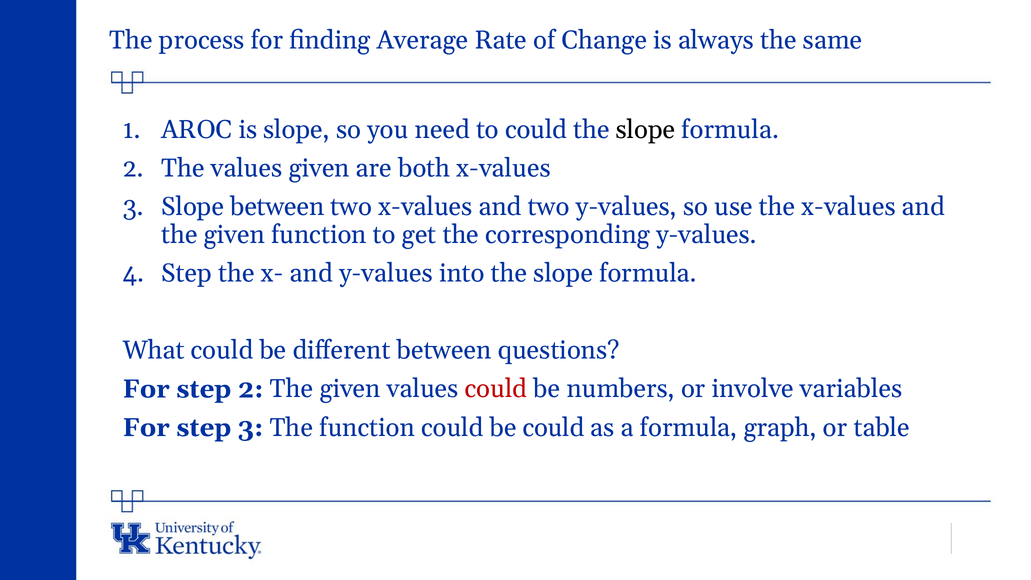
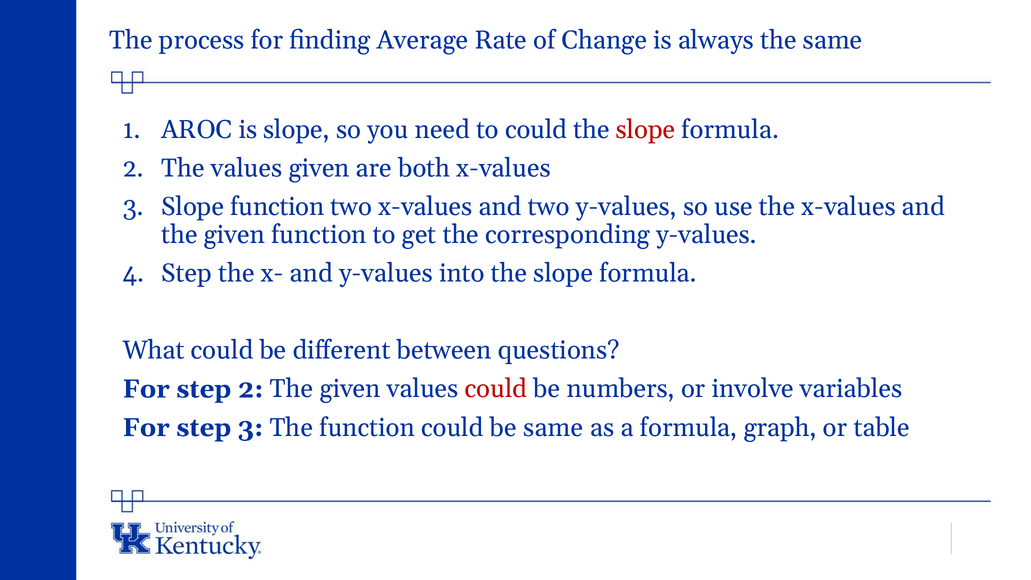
slope at (645, 130) colour: black -> red
Slope between: between -> function
be could: could -> same
